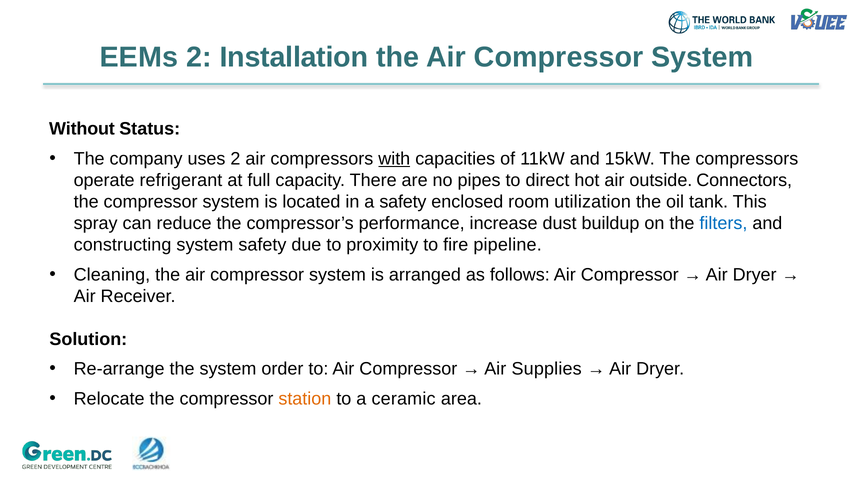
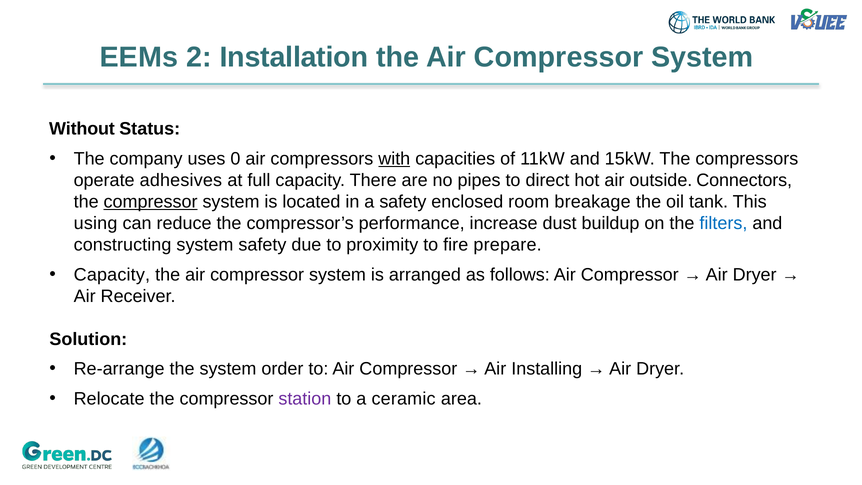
uses 2: 2 -> 0
refrigerant: refrigerant -> adhesives
compressor at (151, 202) underline: none -> present
utilization: utilization -> breakage
spray: spray -> using
pipeline: pipeline -> prepare
Cleaning at (112, 275): Cleaning -> Capacity
Supplies: Supplies -> Installing
station colour: orange -> purple
